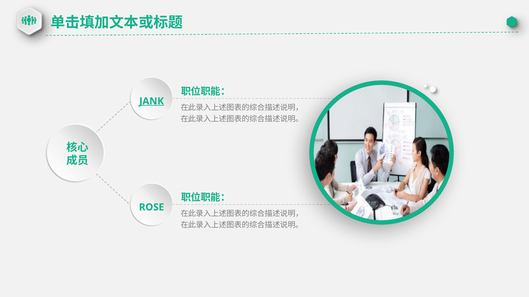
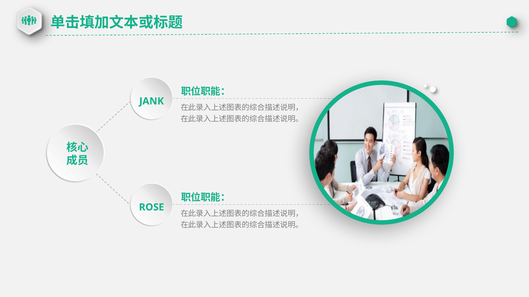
JANK underline: present -> none
